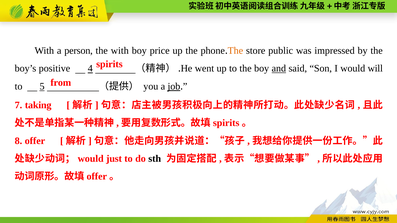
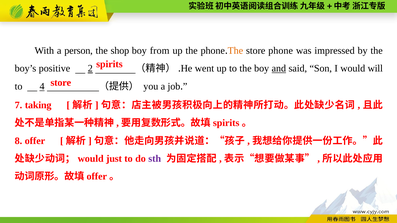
the with: with -> shop
price: price -> from
store public: public -> phone
4: 4 -> 2
from at (61, 83): from -> store
5: 5 -> 4
job underline: present -> none
sth colour: black -> purple
